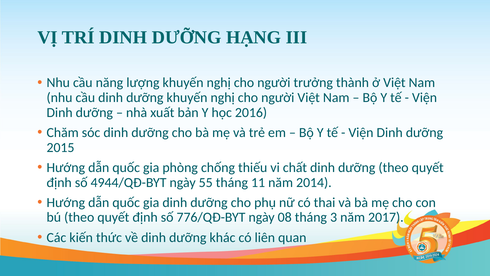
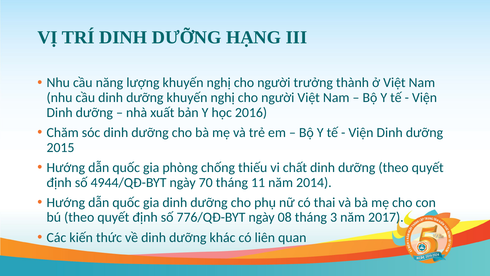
55: 55 -> 70
